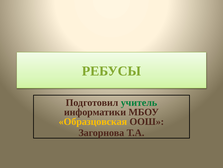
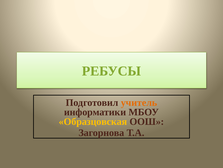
учитель colour: green -> orange
